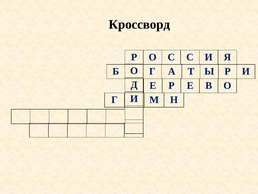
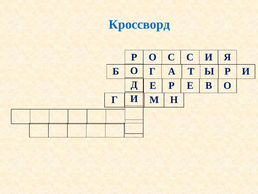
Кроссворд colour: black -> blue
